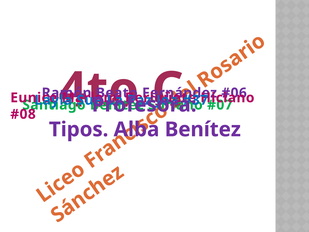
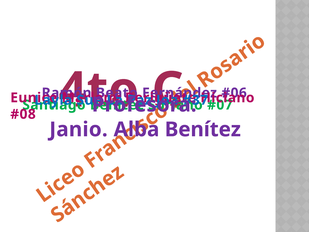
Tipos at (79, 129): Tipos -> Janio
